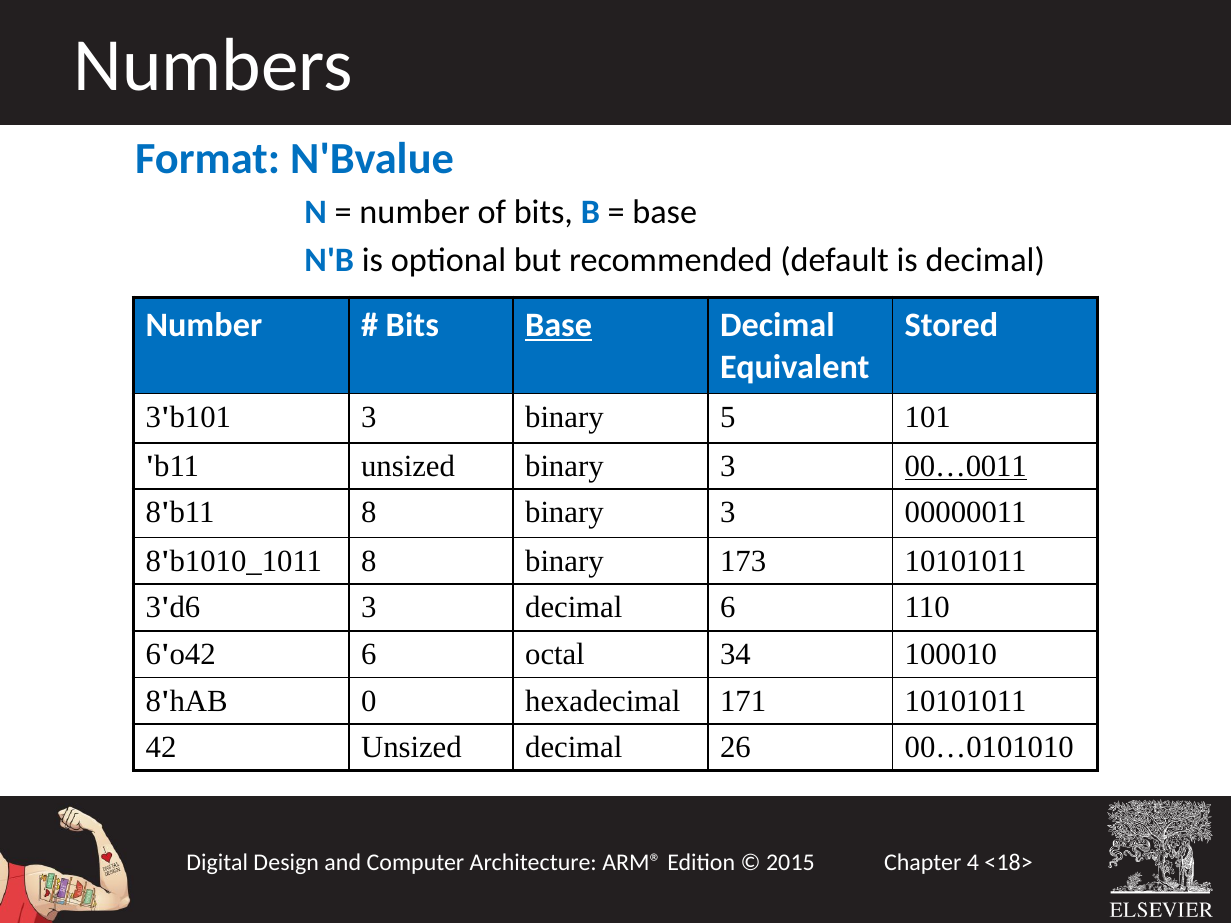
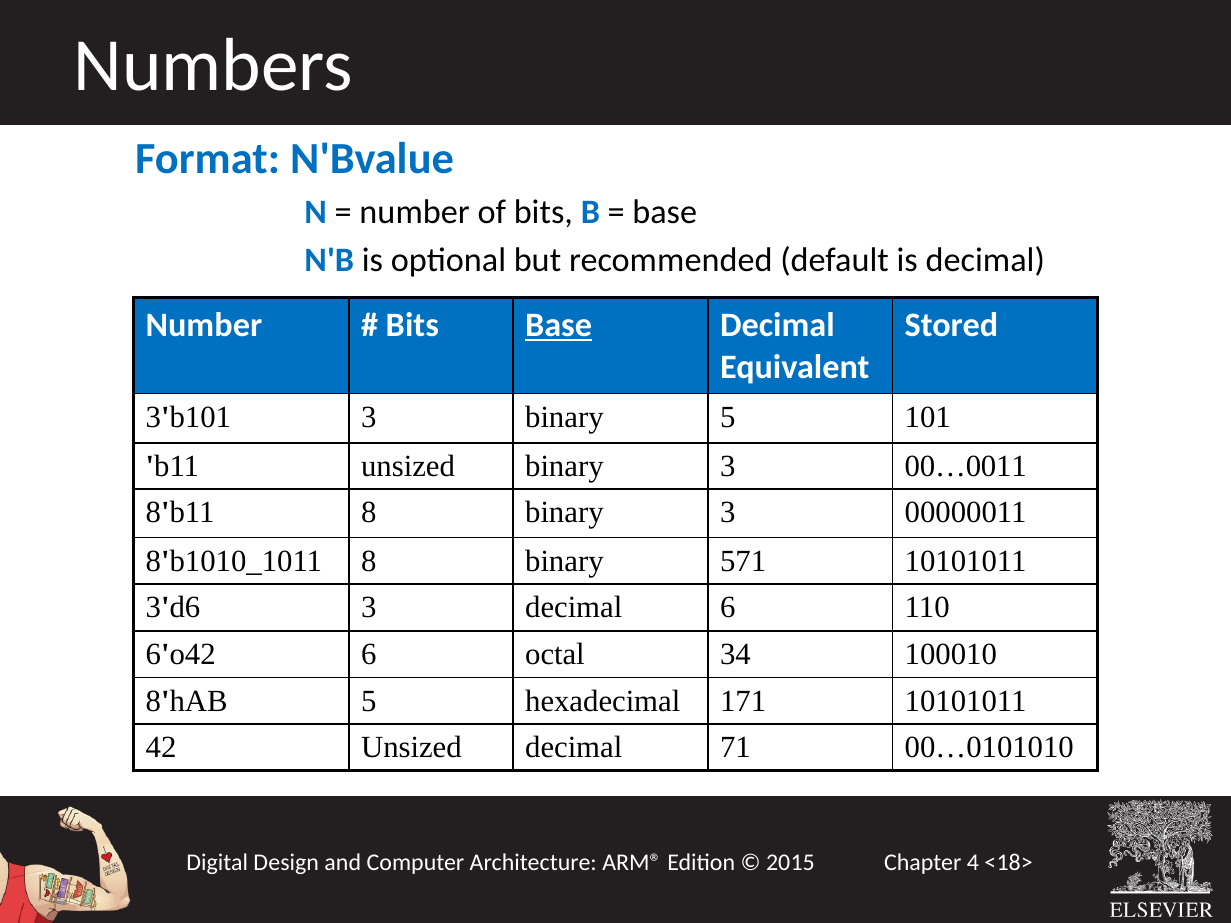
00…0011 underline: present -> none
173: 173 -> 571
8'hAB 0: 0 -> 5
26: 26 -> 71
